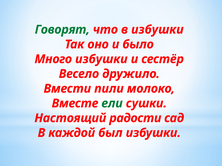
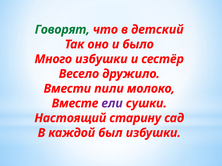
в избушки: избушки -> детский
ели colour: green -> purple
радости: радости -> старину
